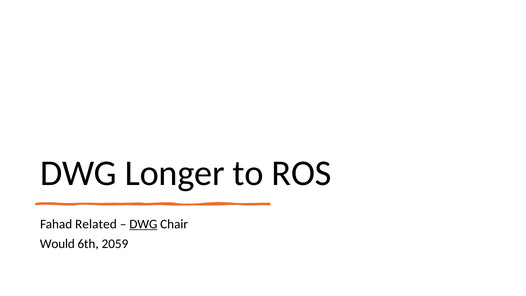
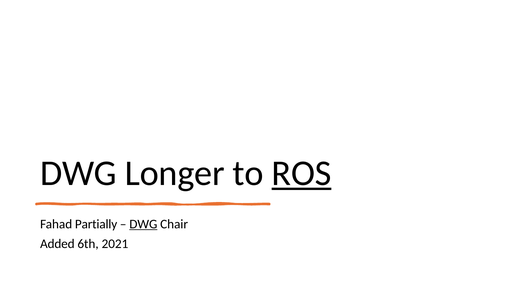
ROS underline: none -> present
Related: Related -> Partially
Would: Would -> Added
2059: 2059 -> 2021
